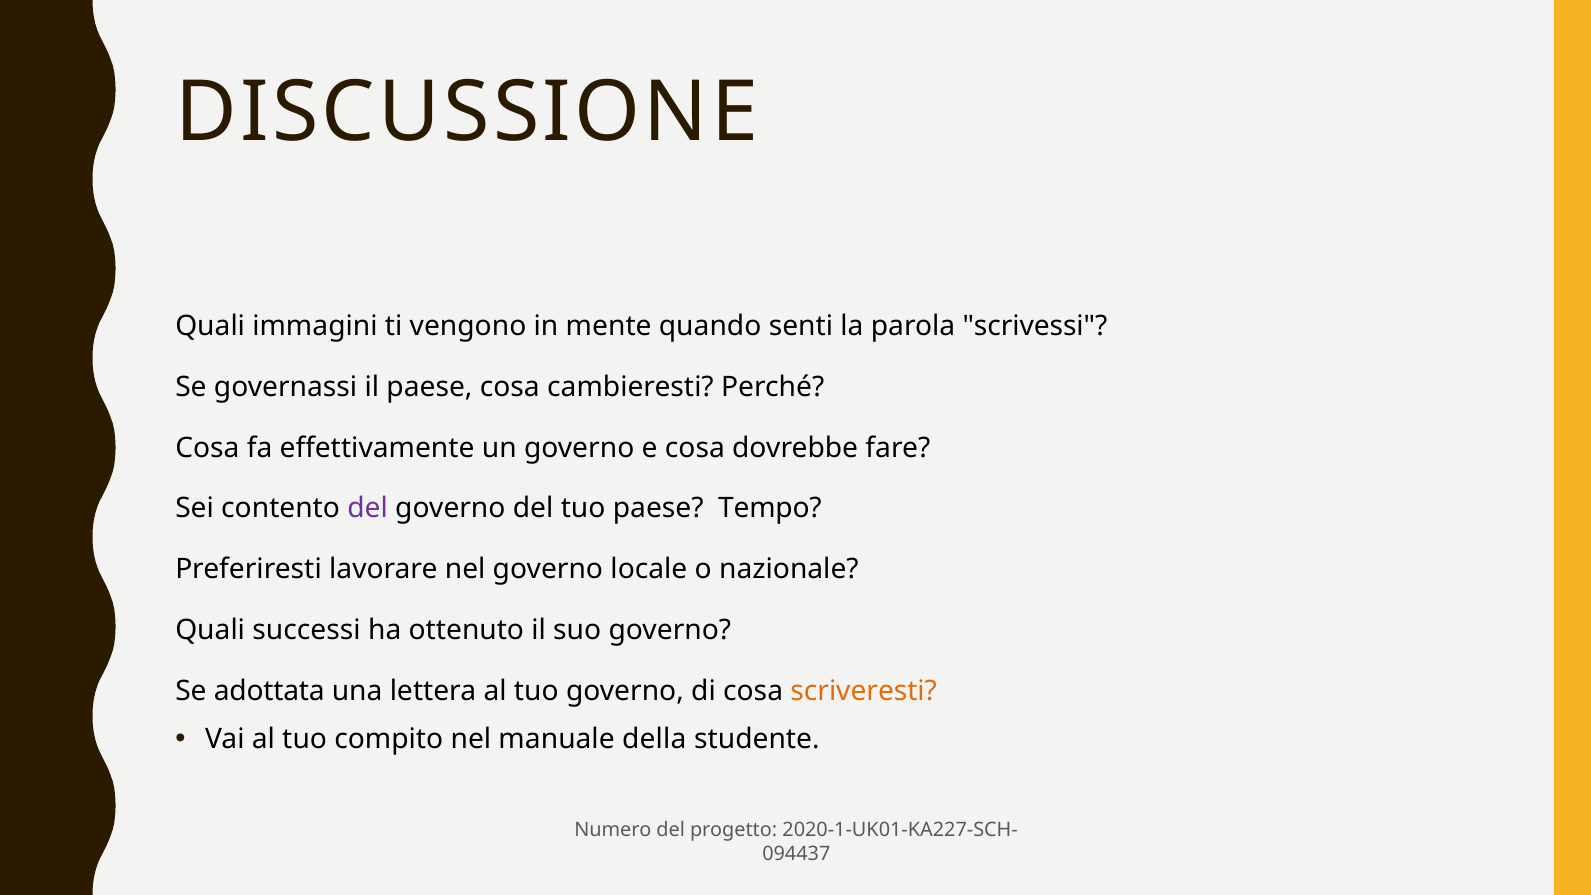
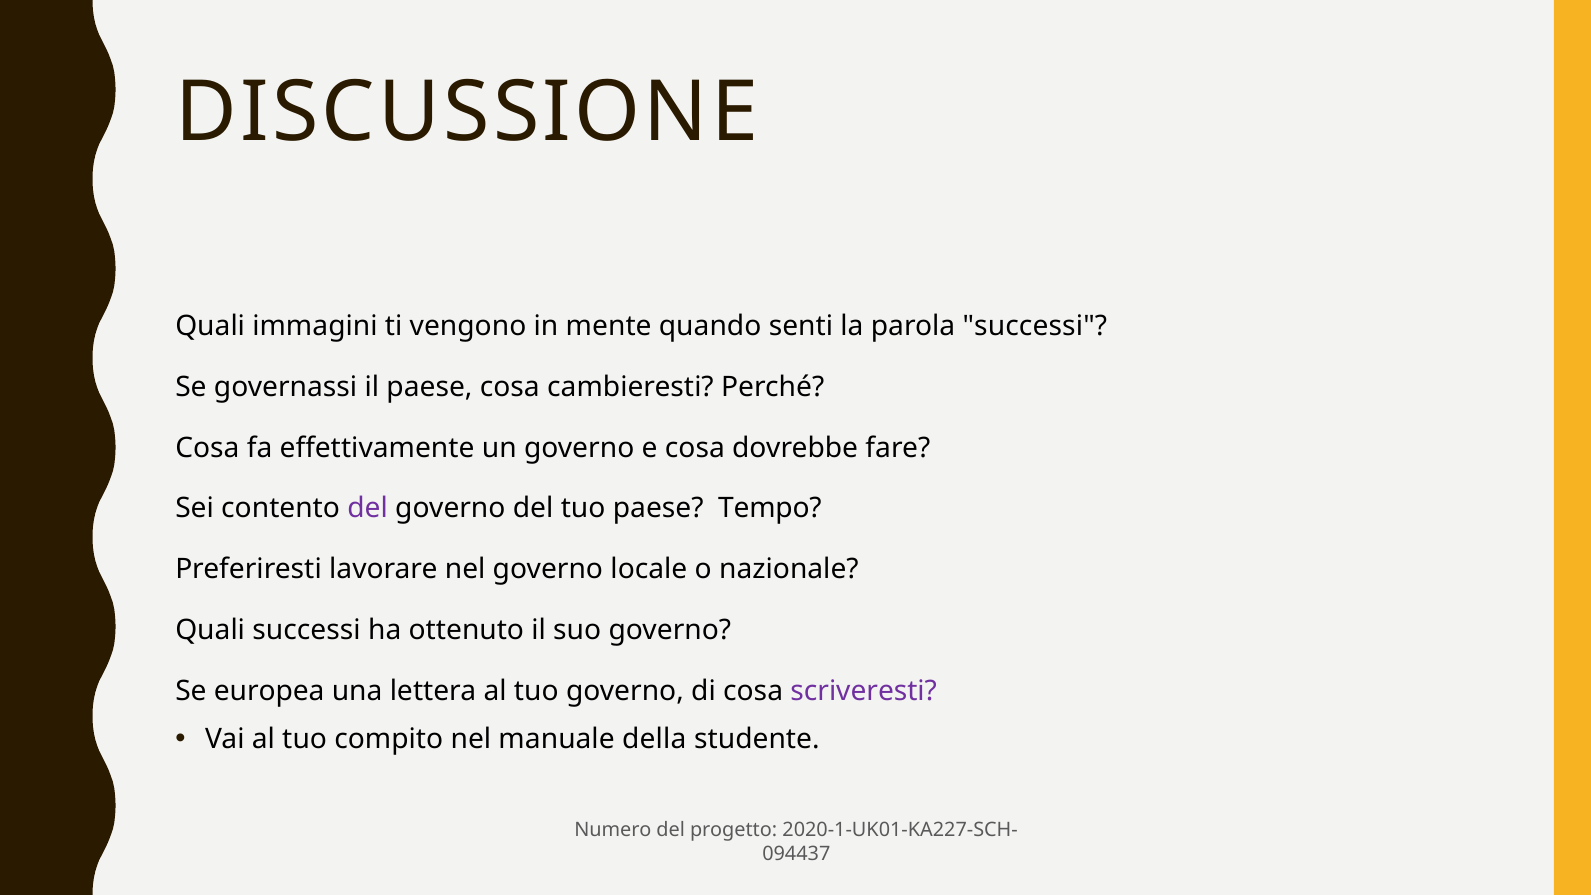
parola scrivessi: scrivessi -> successi
adottata: adottata -> europea
scriveresti colour: orange -> purple
